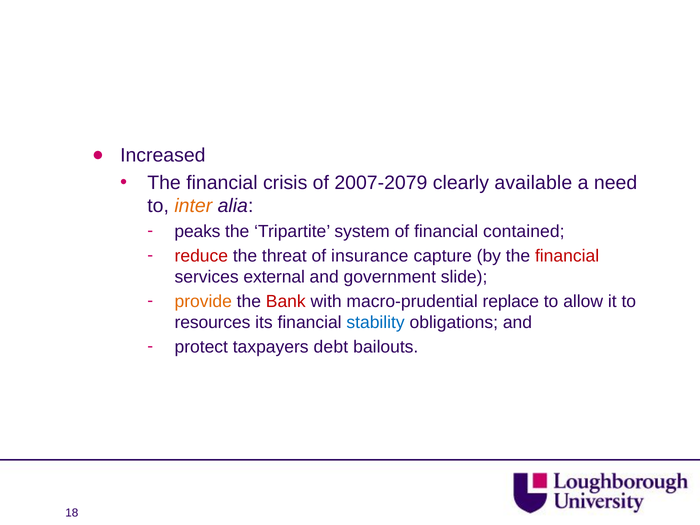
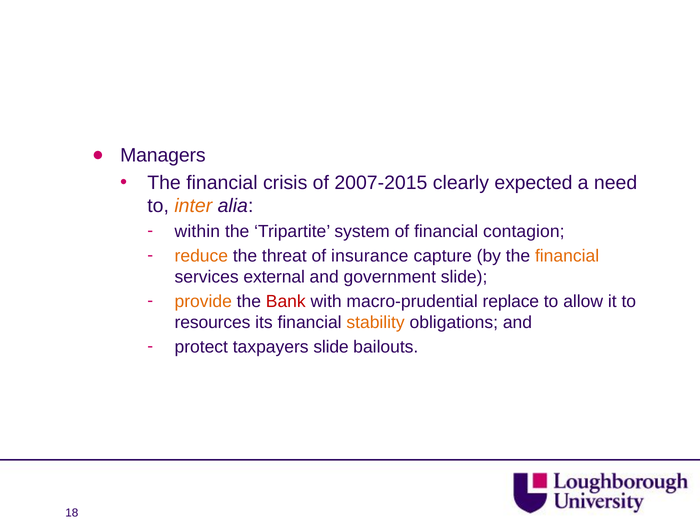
Increased: Increased -> Managers
2007-2079: 2007-2079 -> 2007-2015
available: available -> expected
peaks: peaks -> within
contained: contained -> contagion
reduce colour: red -> orange
financial at (567, 256) colour: red -> orange
stability colour: blue -> orange
taxpayers debt: debt -> slide
